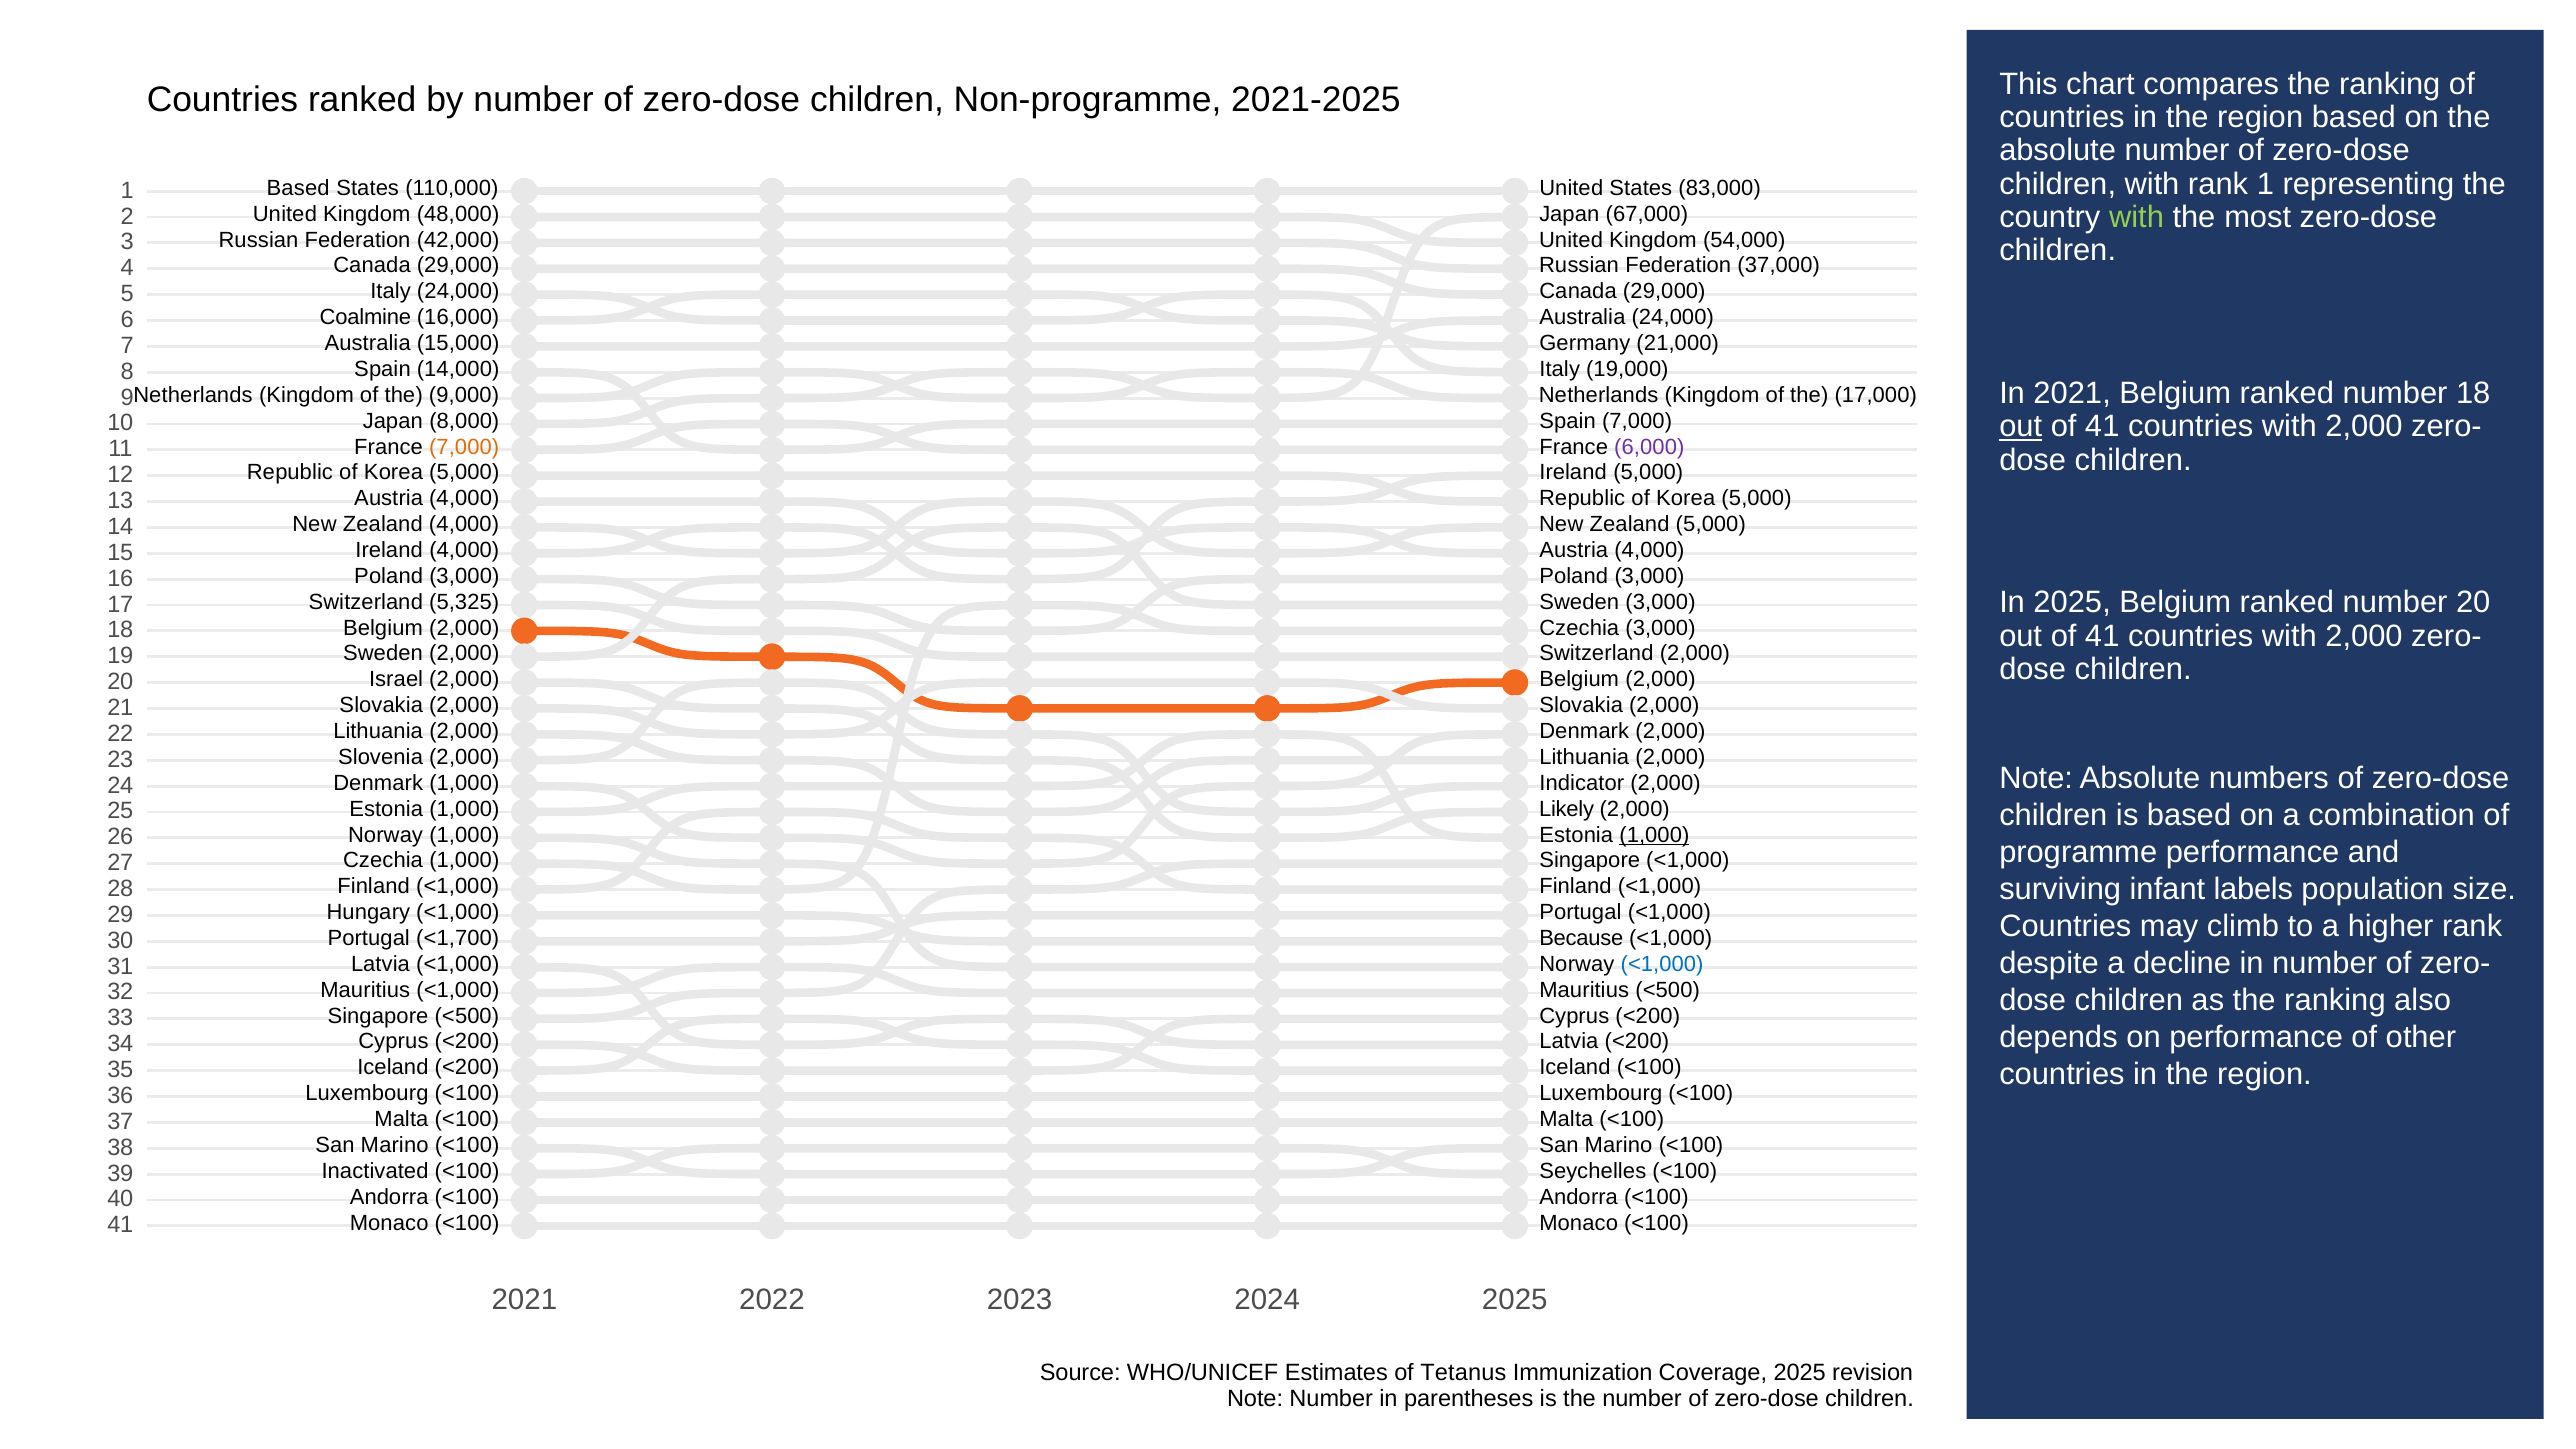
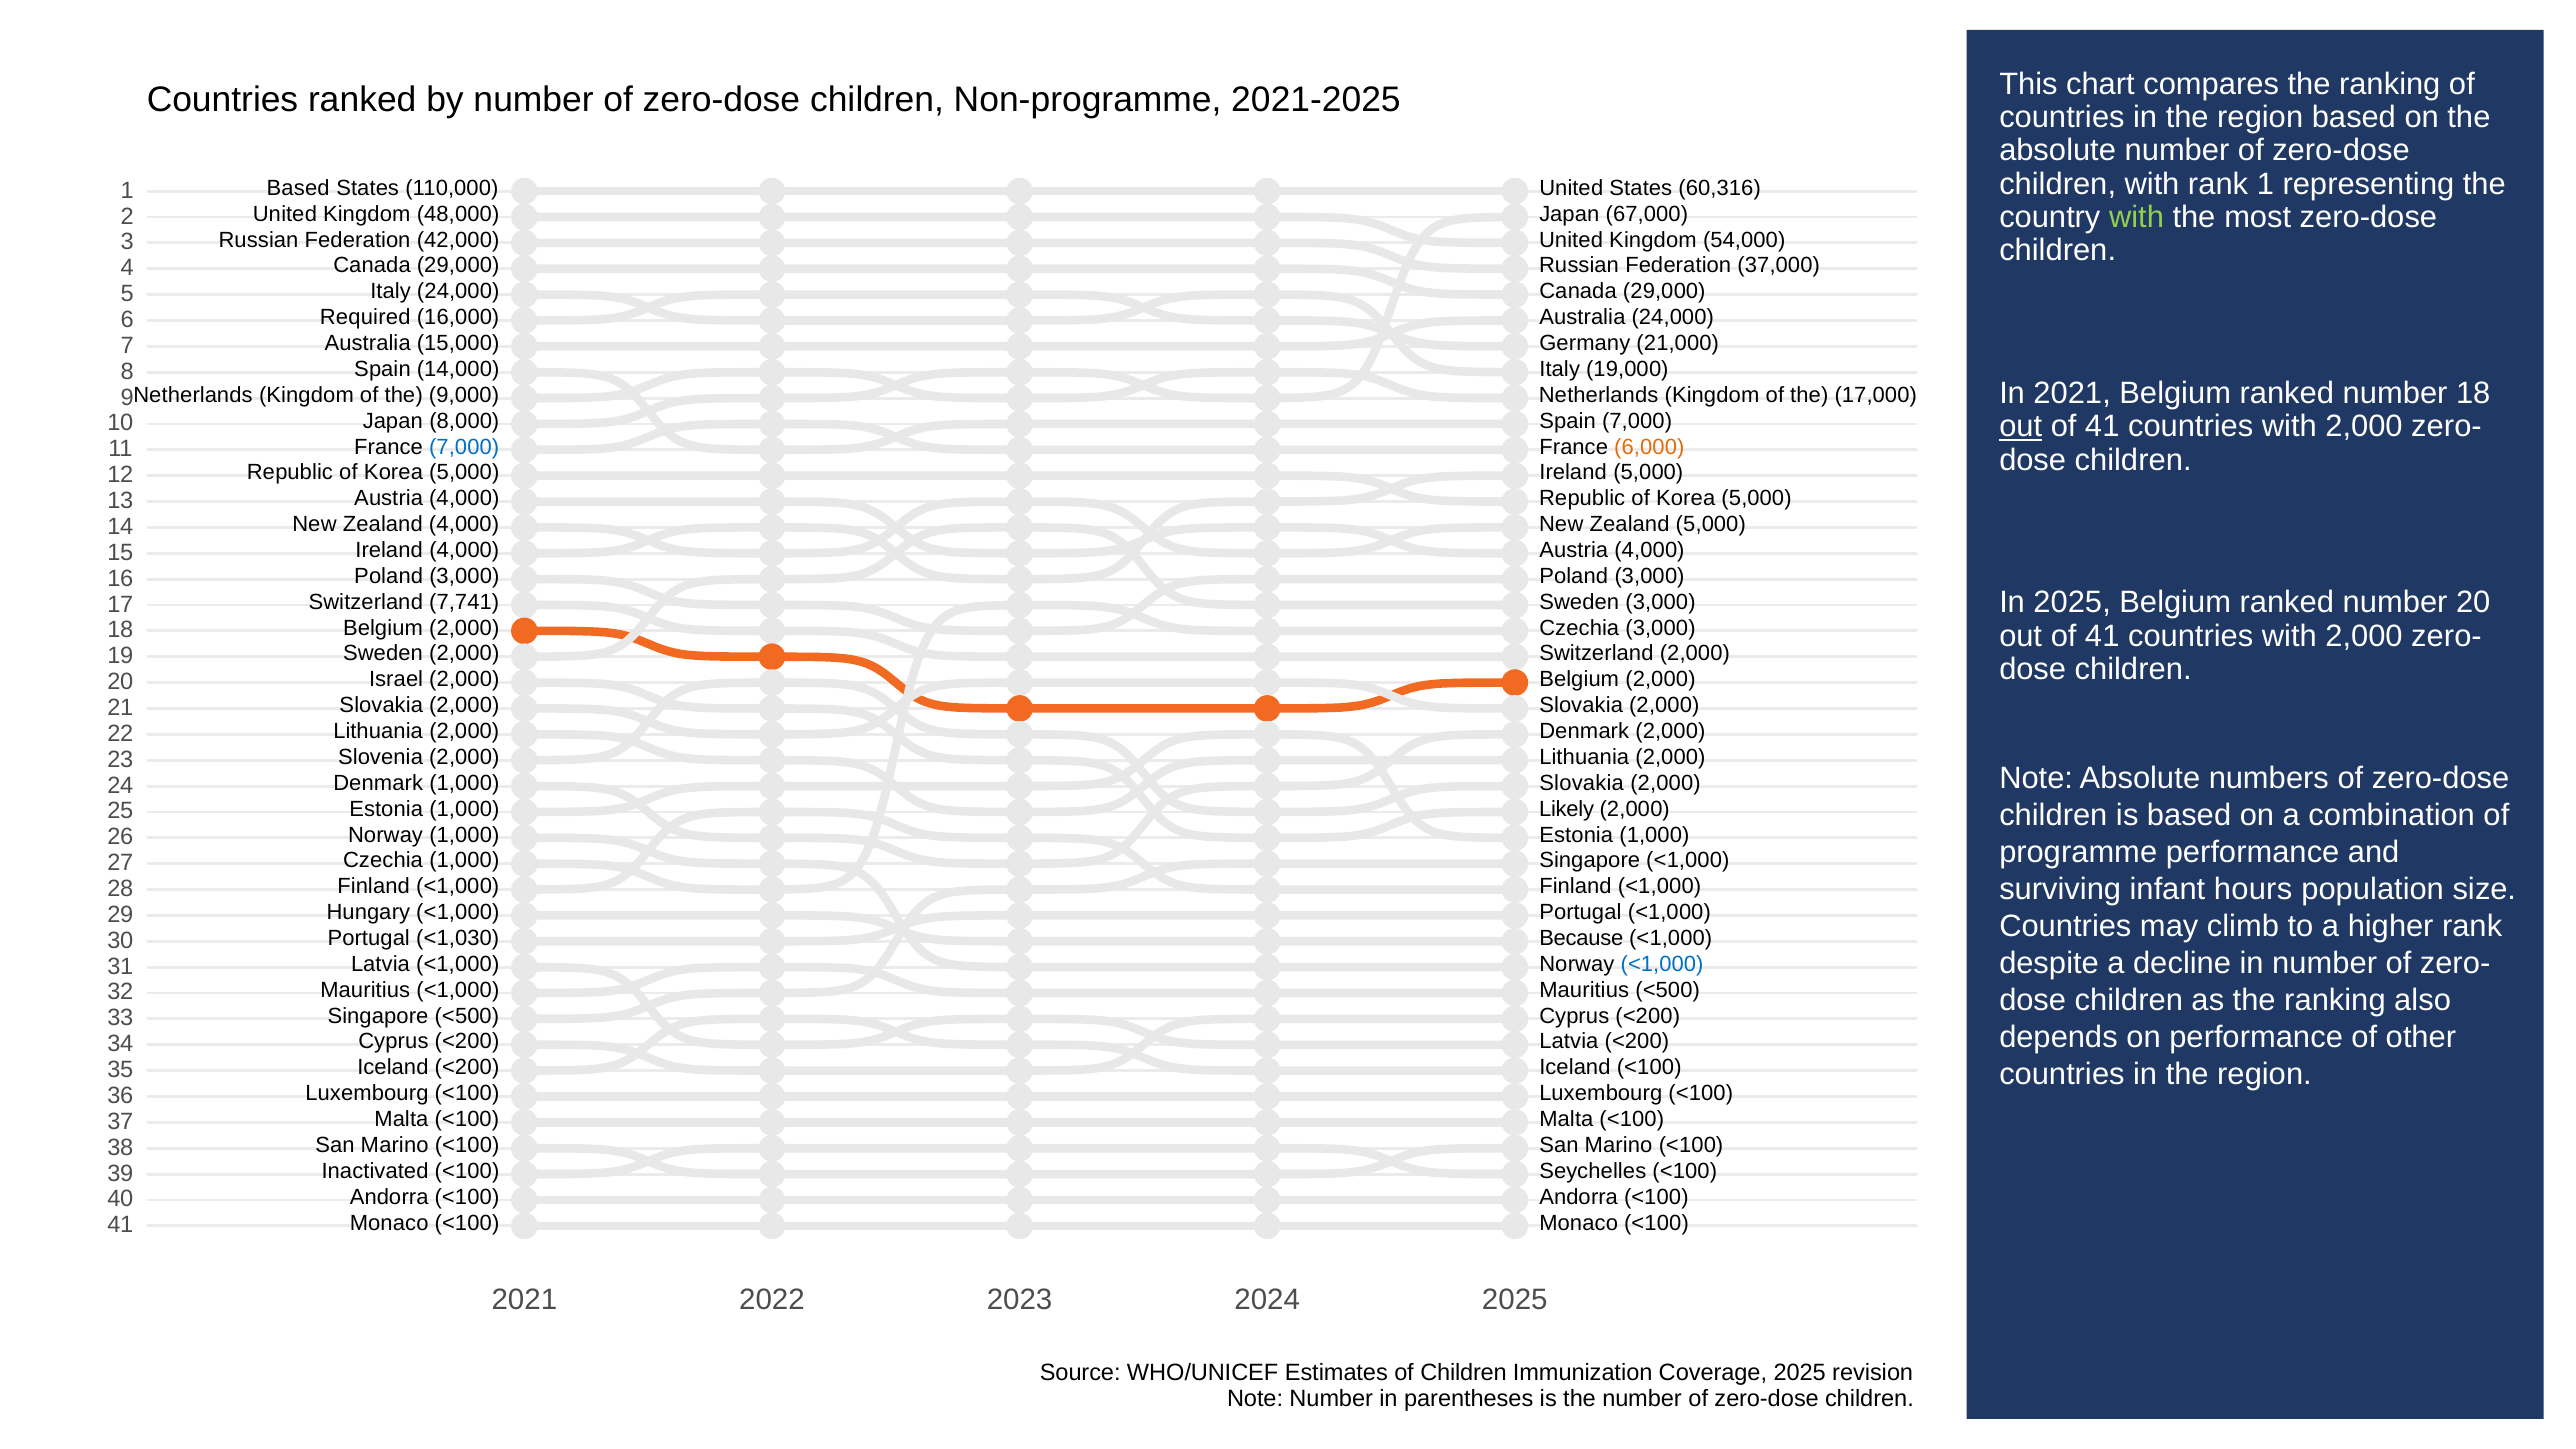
83,000: 83,000 -> 60,316
Coalmine: Coalmine -> Required
7,000 at (464, 447) colour: orange -> blue
6,000 colour: purple -> orange
5,325: 5,325 -> 7,741
Indicator at (1582, 783): Indicator -> Slovakia
1,000 at (1654, 835) underline: present -> none
labels: labels -> hours
<1,700: <1,700 -> <1,030
of Tetanus: Tetanus -> Children
